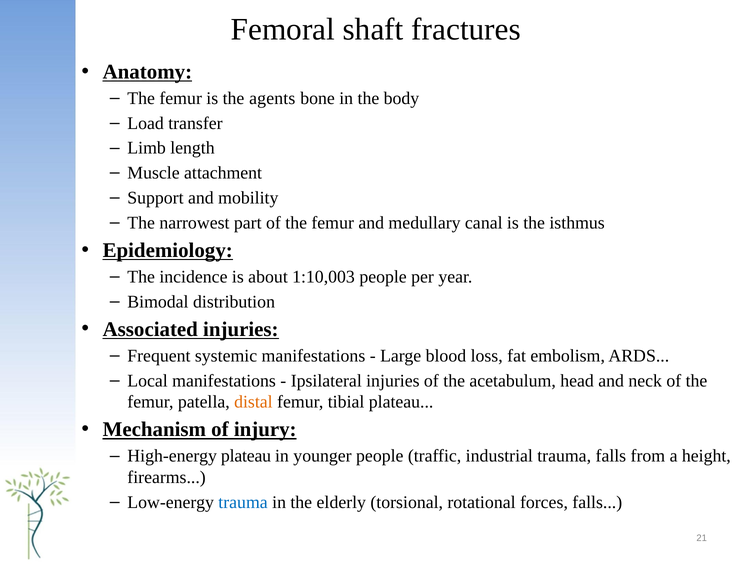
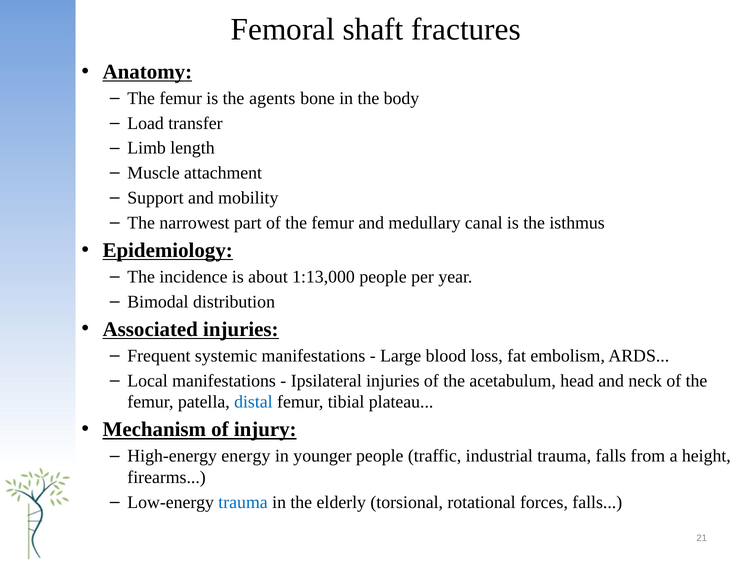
1:10,003: 1:10,003 -> 1:13,000
distal colour: orange -> blue
High-energy plateau: plateau -> energy
